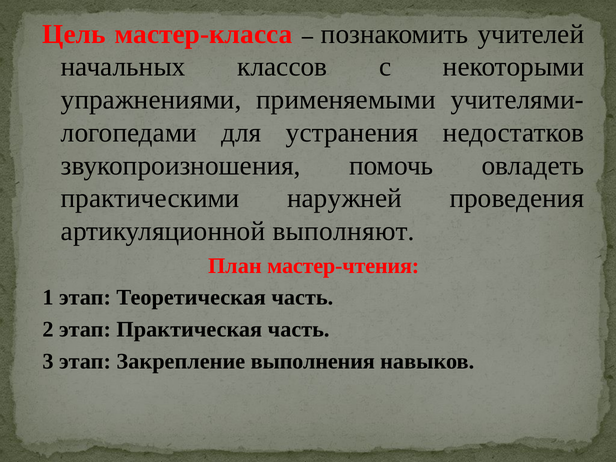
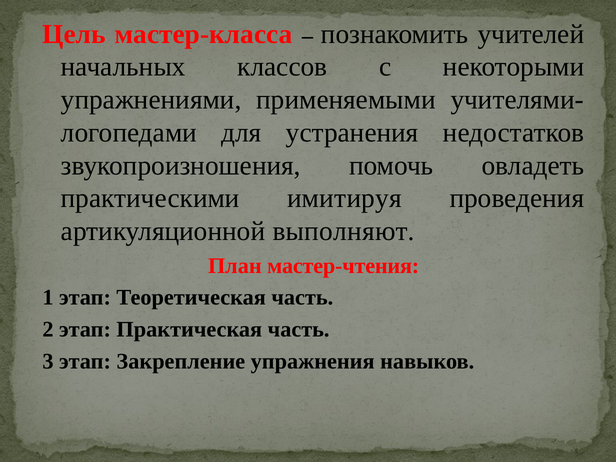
наружней: наружней -> имитируя
выполнения: выполнения -> упражнения
